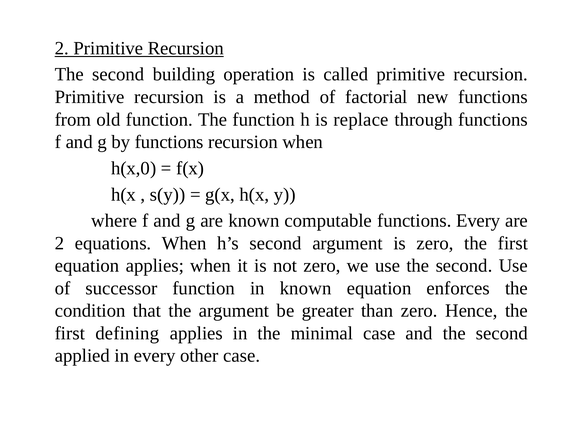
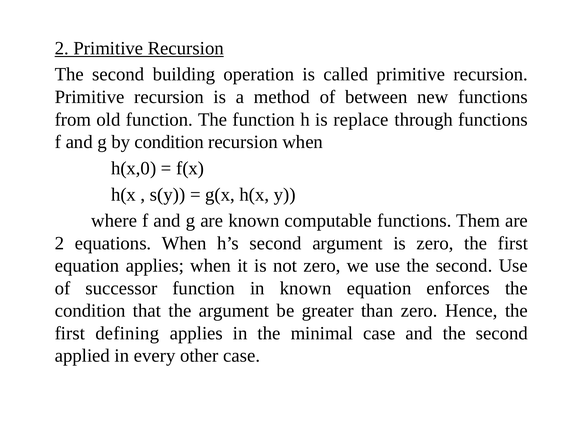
factorial: factorial -> between
by functions: functions -> condition
functions Every: Every -> Them
